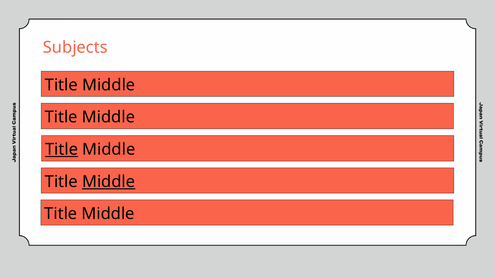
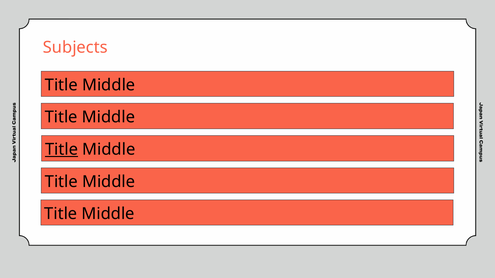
Middle at (109, 182) underline: present -> none
